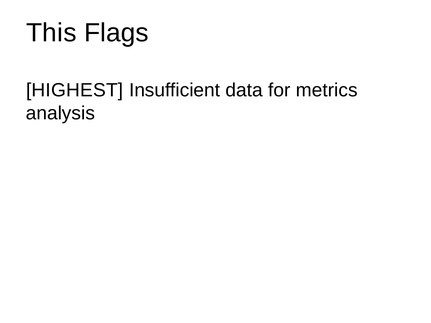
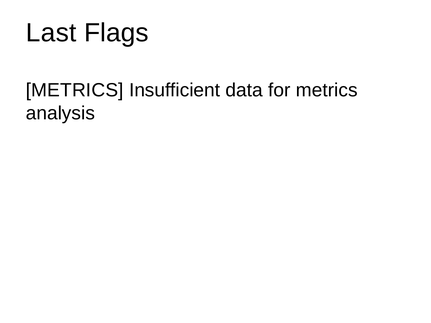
This: This -> Last
HIGHEST at (75, 90): HIGHEST -> METRICS
